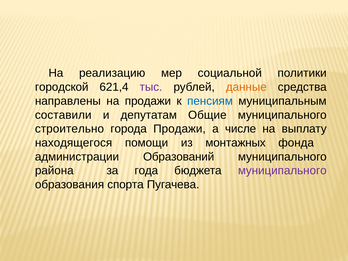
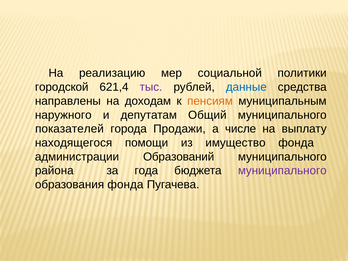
данные colour: orange -> blue
на продажи: продажи -> доходам
пенсиям colour: blue -> orange
составили: составили -> наружного
Общие: Общие -> Общий
строительно: строительно -> показателей
монтажных: монтажных -> имущество
образования спорта: спорта -> фонда
